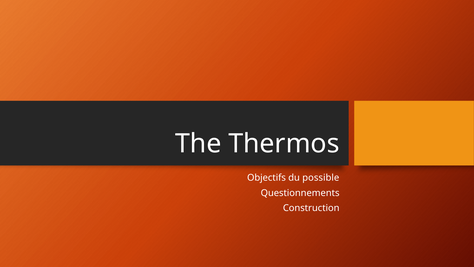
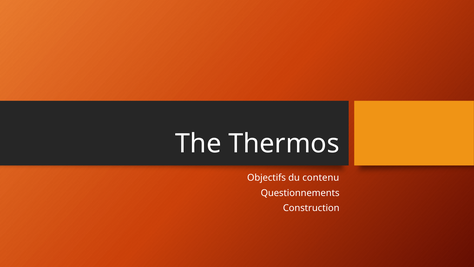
possible: possible -> contenu
